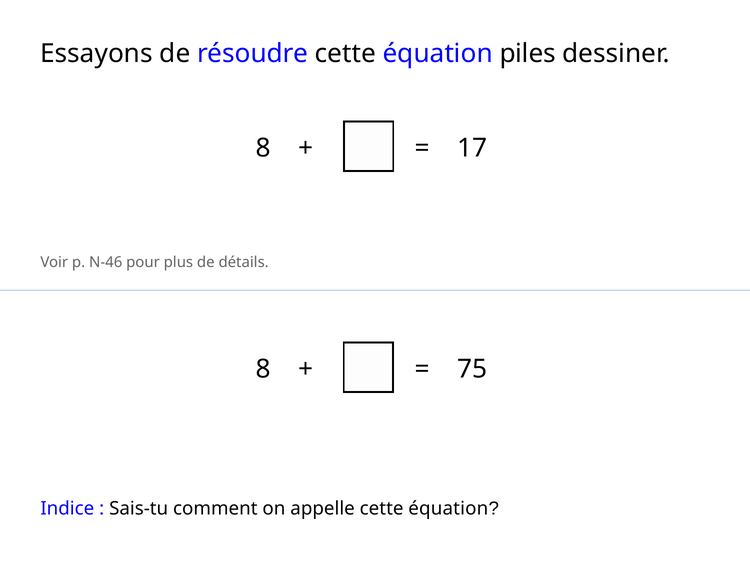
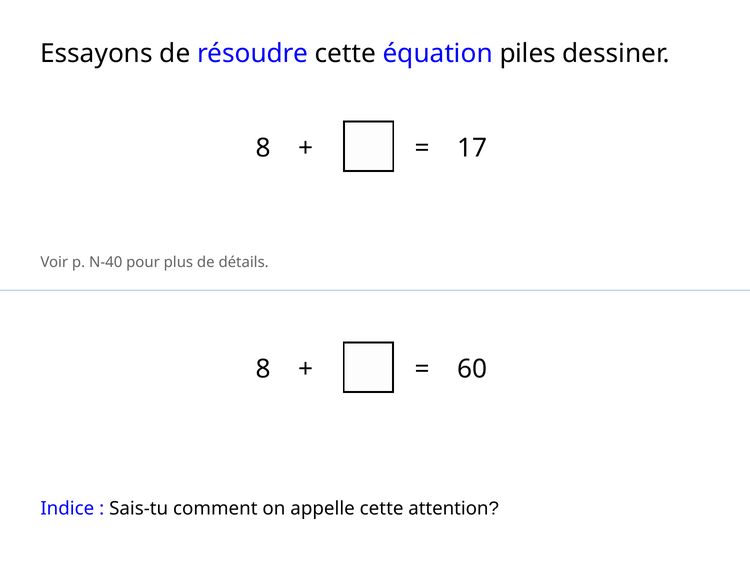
N-46: N-46 -> N-40
75: 75 -> 60
appelle cette équation: équation -> attention
